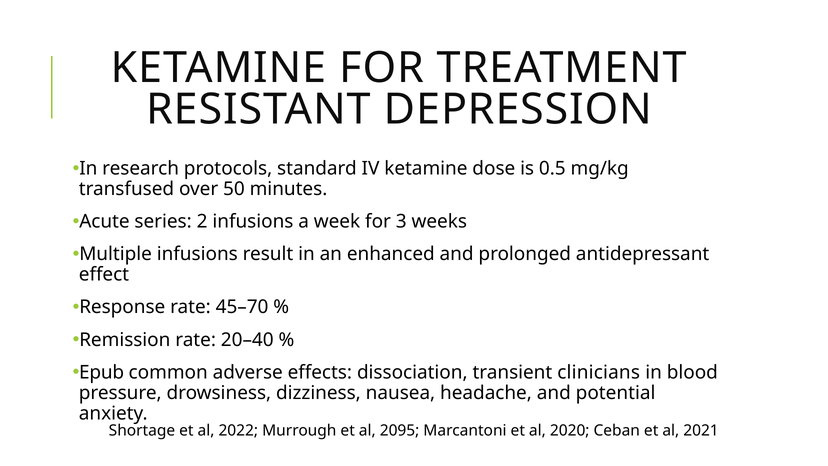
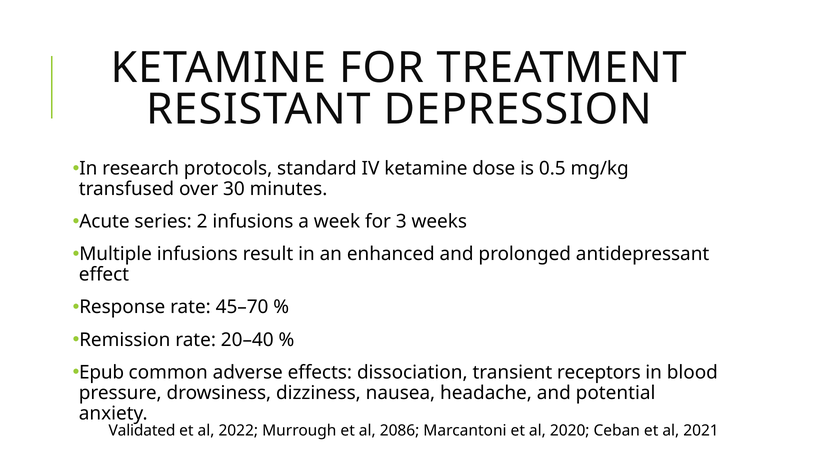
50: 50 -> 30
clinicians: clinicians -> receptors
Shortage: Shortage -> Validated
2095: 2095 -> 2086
